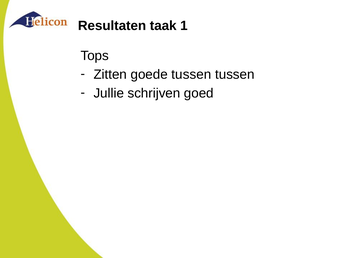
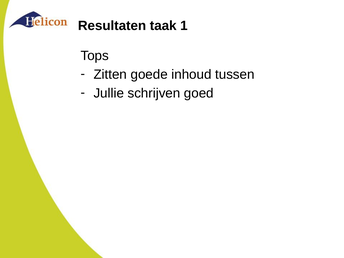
goede tussen: tussen -> inhoud
